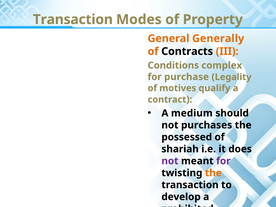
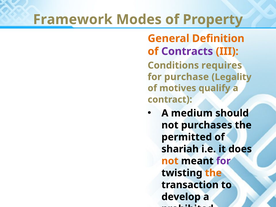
Transaction at (73, 20): Transaction -> Framework
Generally: Generally -> Definition
Contracts colour: black -> purple
complex: complex -> requires
possessed: possessed -> permitted
not at (170, 161) colour: purple -> orange
